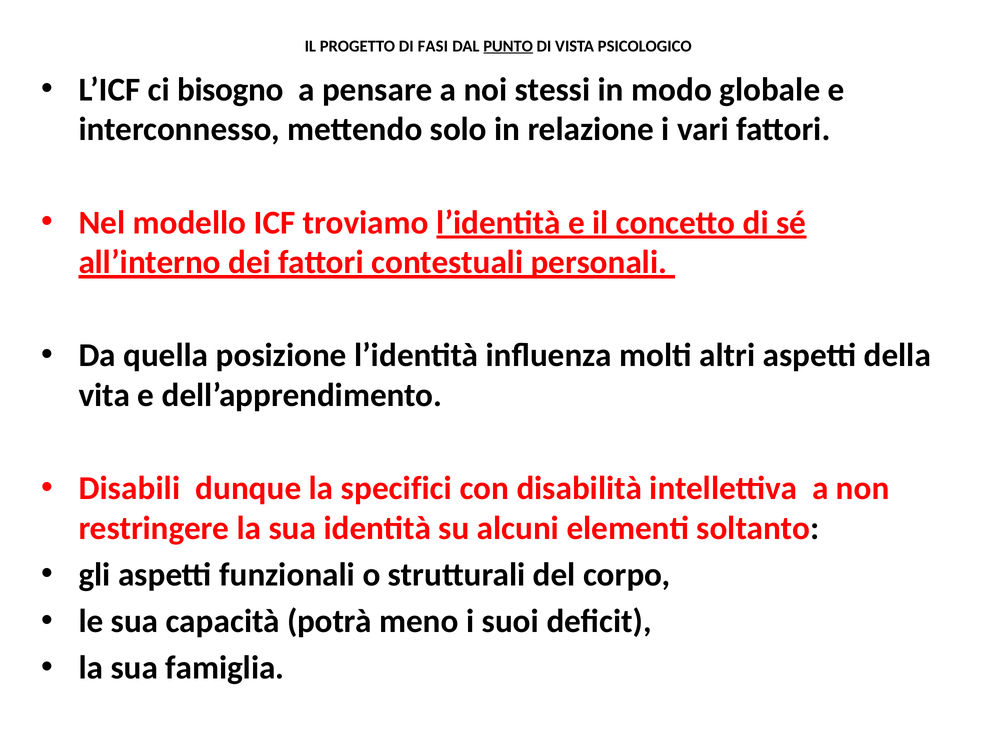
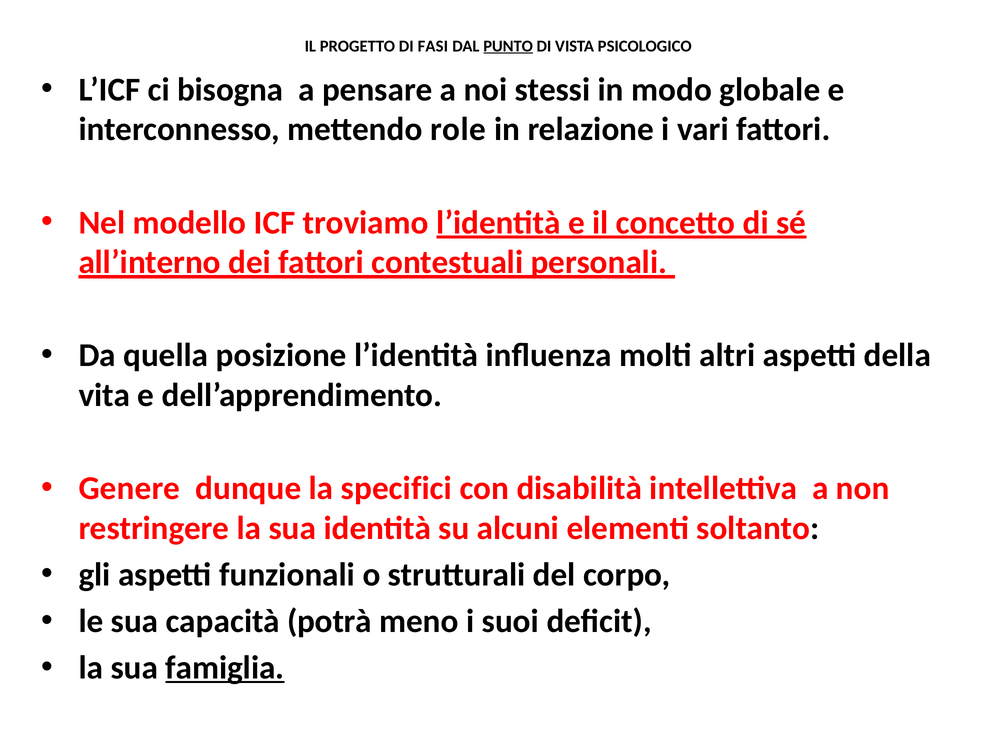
bisogno: bisogno -> bisogna
solo: solo -> role
Disabili: Disabili -> Genere
famiglia underline: none -> present
